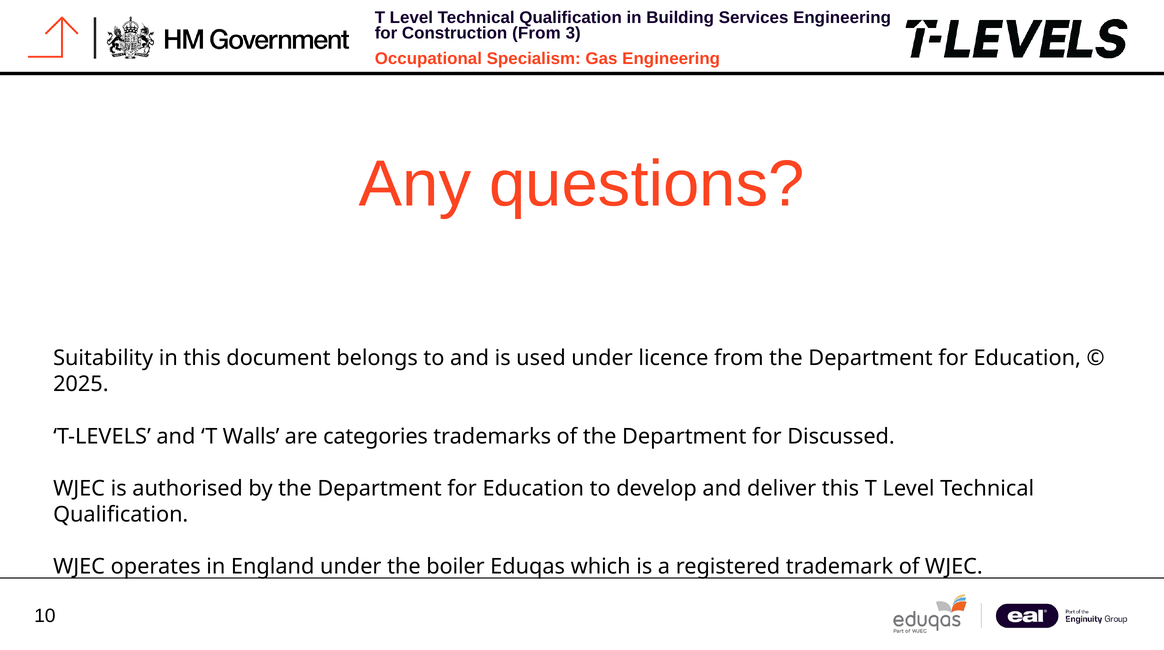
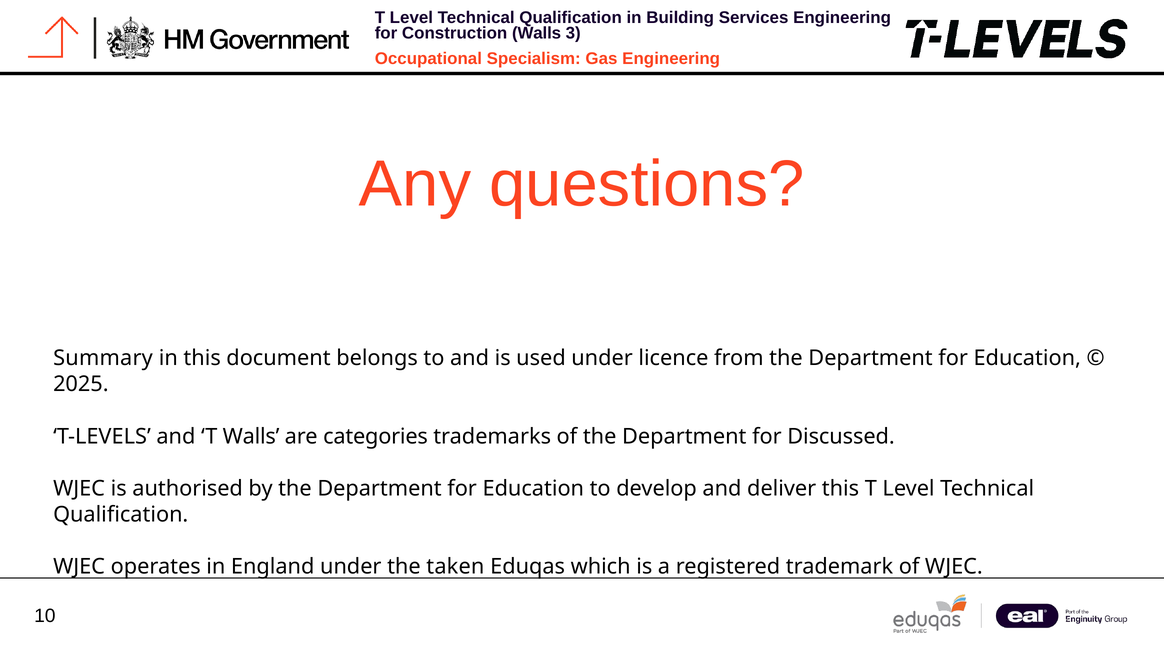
From at (536, 33): From -> Walls
Suitability: Suitability -> Summary
boiler: boiler -> taken
